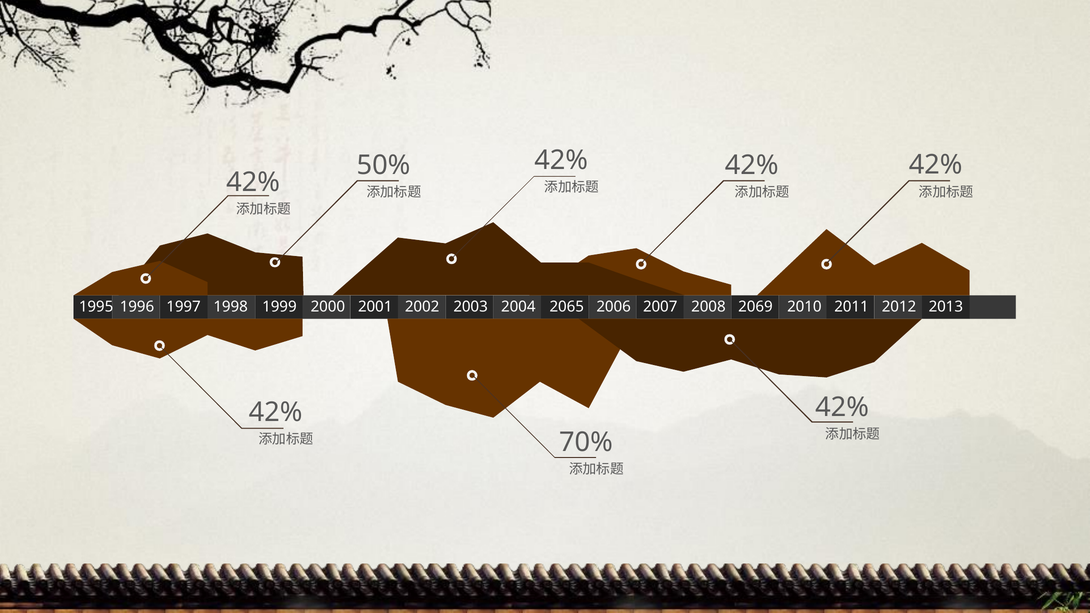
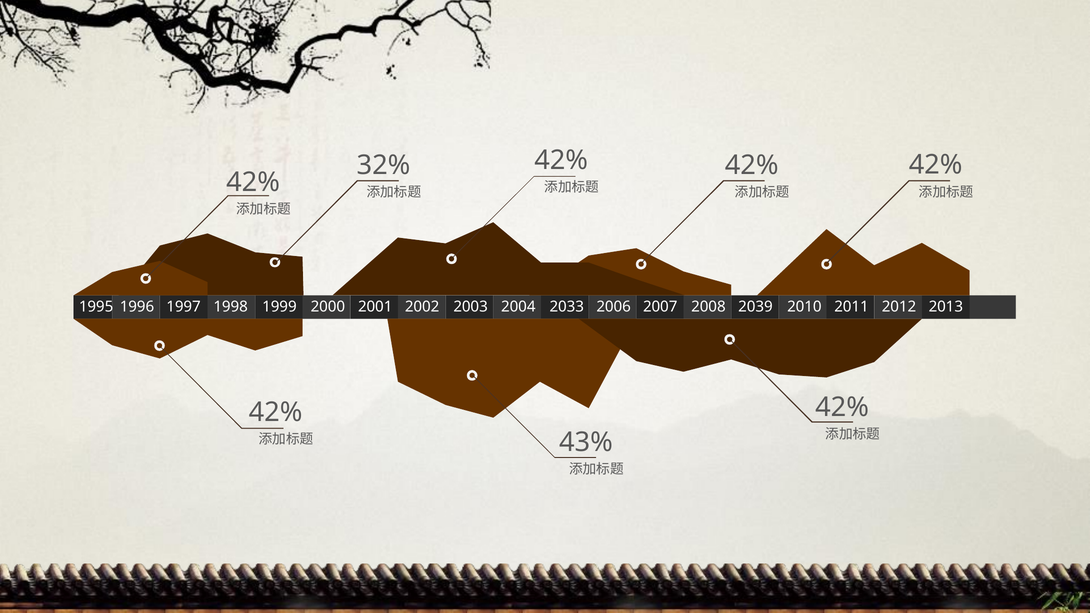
50%: 50% -> 32%
2065: 2065 -> 2033
2069: 2069 -> 2039
70%: 70% -> 43%
